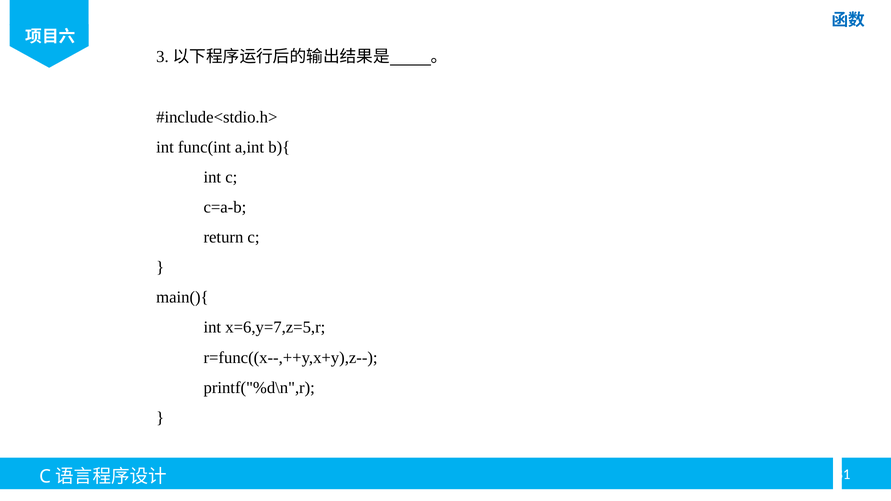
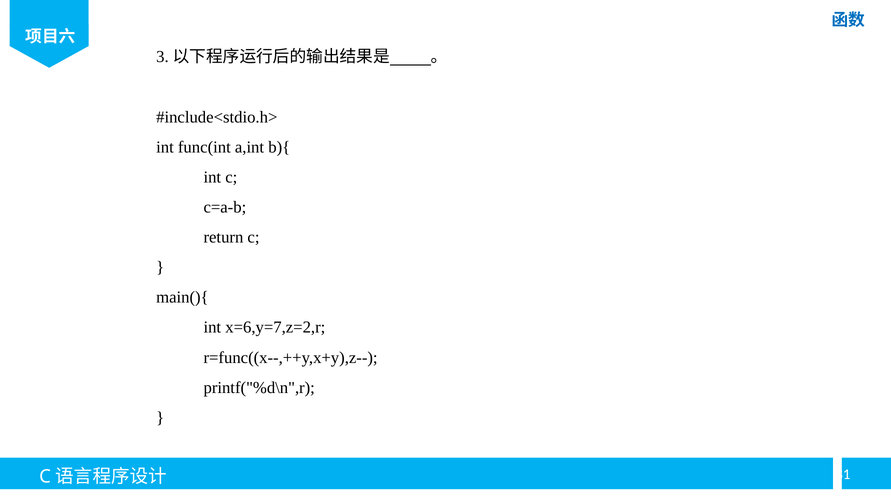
x=6,y=7,z=5,r: x=6,y=7,z=5,r -> x=6,y=7,z=2,r
